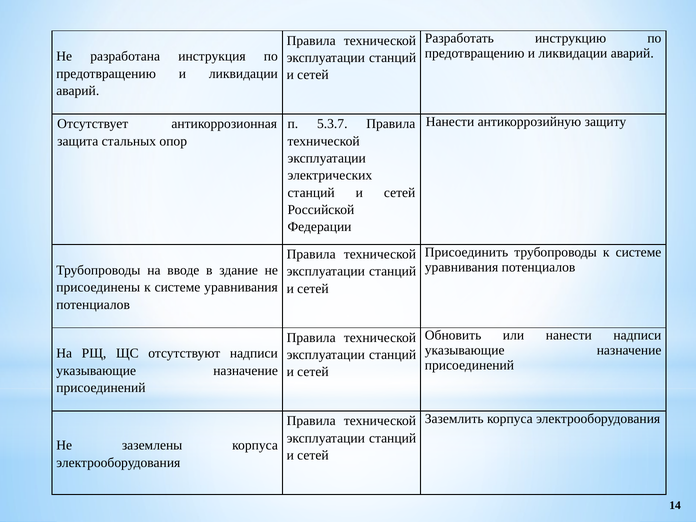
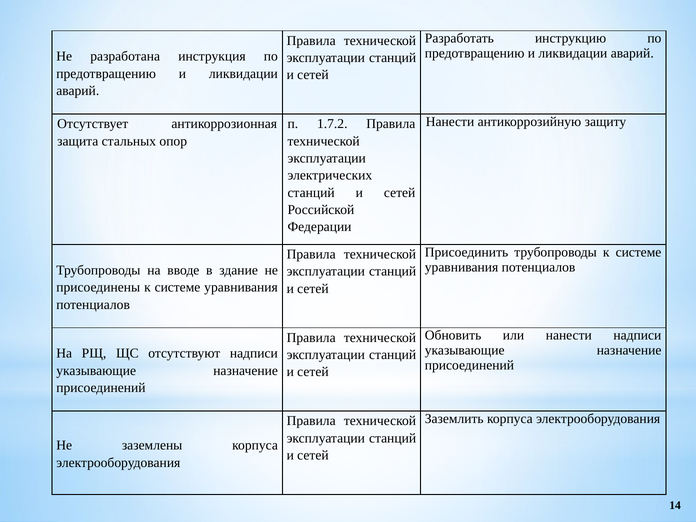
5.3.7: 5.3.7 -> 1.7.2
